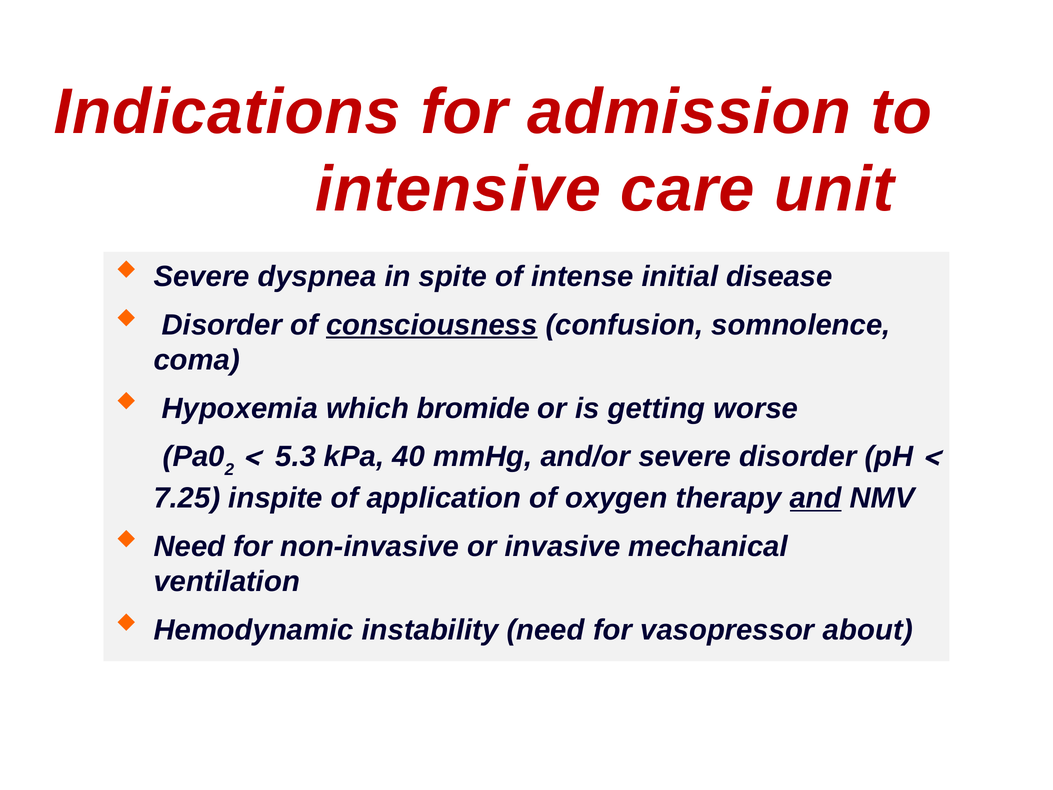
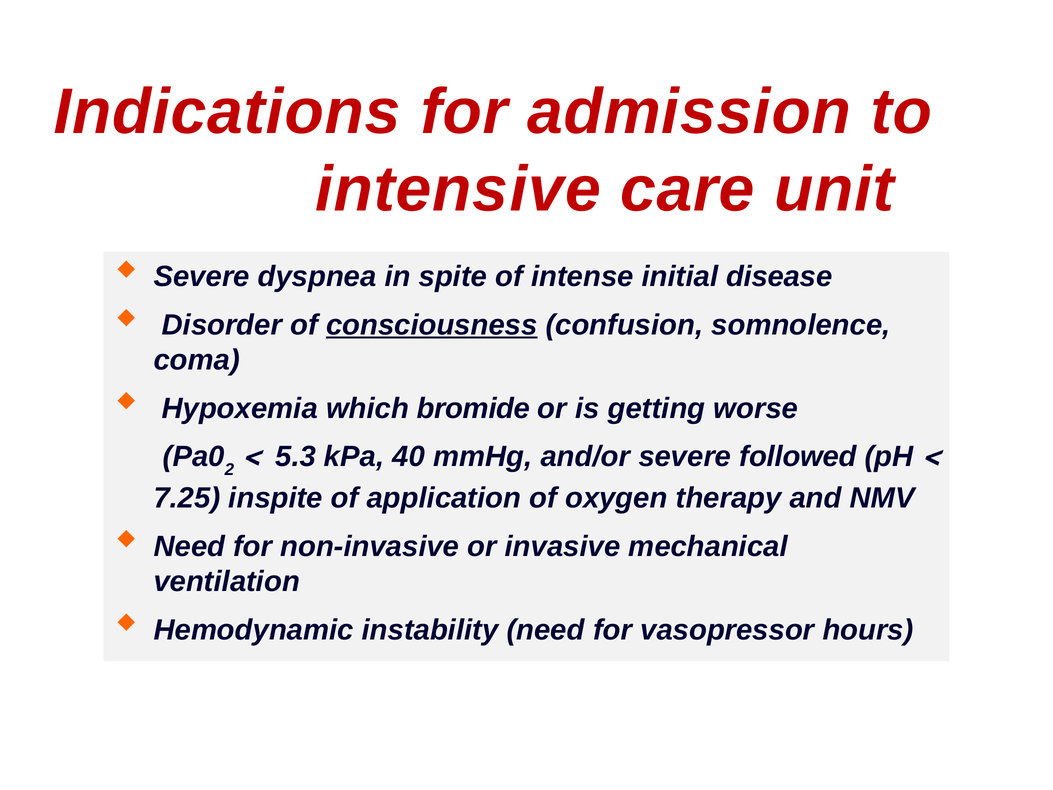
severe disorder: disorder -> followed
and underline: present -> none
about: about -> hours
